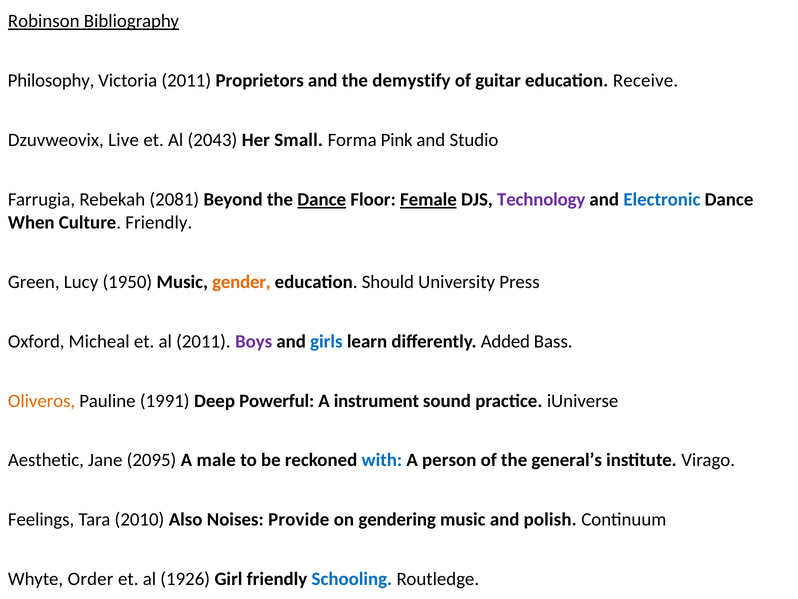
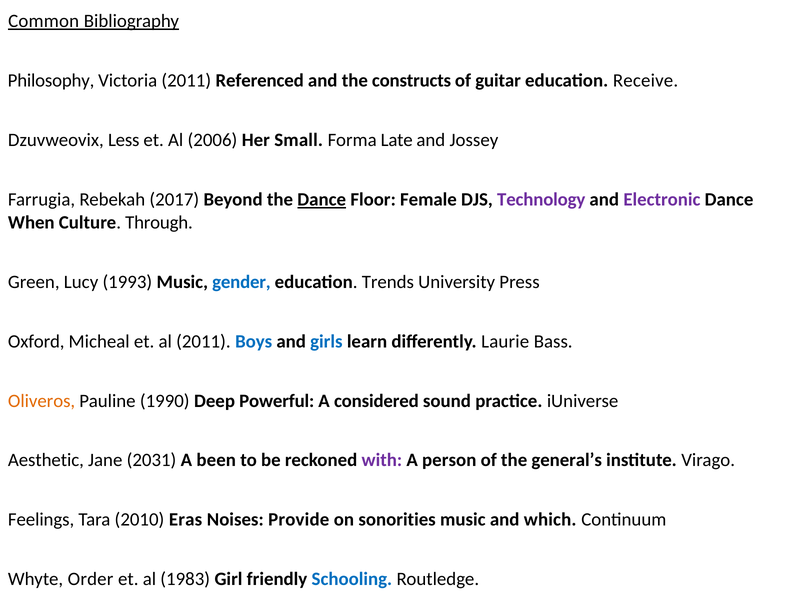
Robinson: Robinson -> Common
Proprietors: Proprietors -> Referenced
demystify: demystify -> constructs
Live: Live -> Less
2043: 2043 -> 2006
Pink: Pink -> Late
Studio: Studio -> Jossey
2081: 2081 -> 2017
Female underline: present -> none
Electronic colour: blue -> purple
Culture Friendly: Friendly -> Through
1950: 1950 -> 1993
gender colour: orange -> blue
Should: Should -> Trends
Boys colour: purple -> blue
Added: Added -> Laurie
1991: 1991 -> 1990
instrument: instrument -> considered
2095: 2095 -> 2031
male: male -> been
with colour: blue -> purple
Also: Also -> Eras
gendering: gendering -> sonorities
polish: polish -> which
1926: 1926 -> 1983
